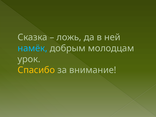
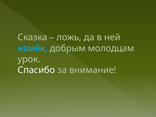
Спасибо colour: yellow -> white
